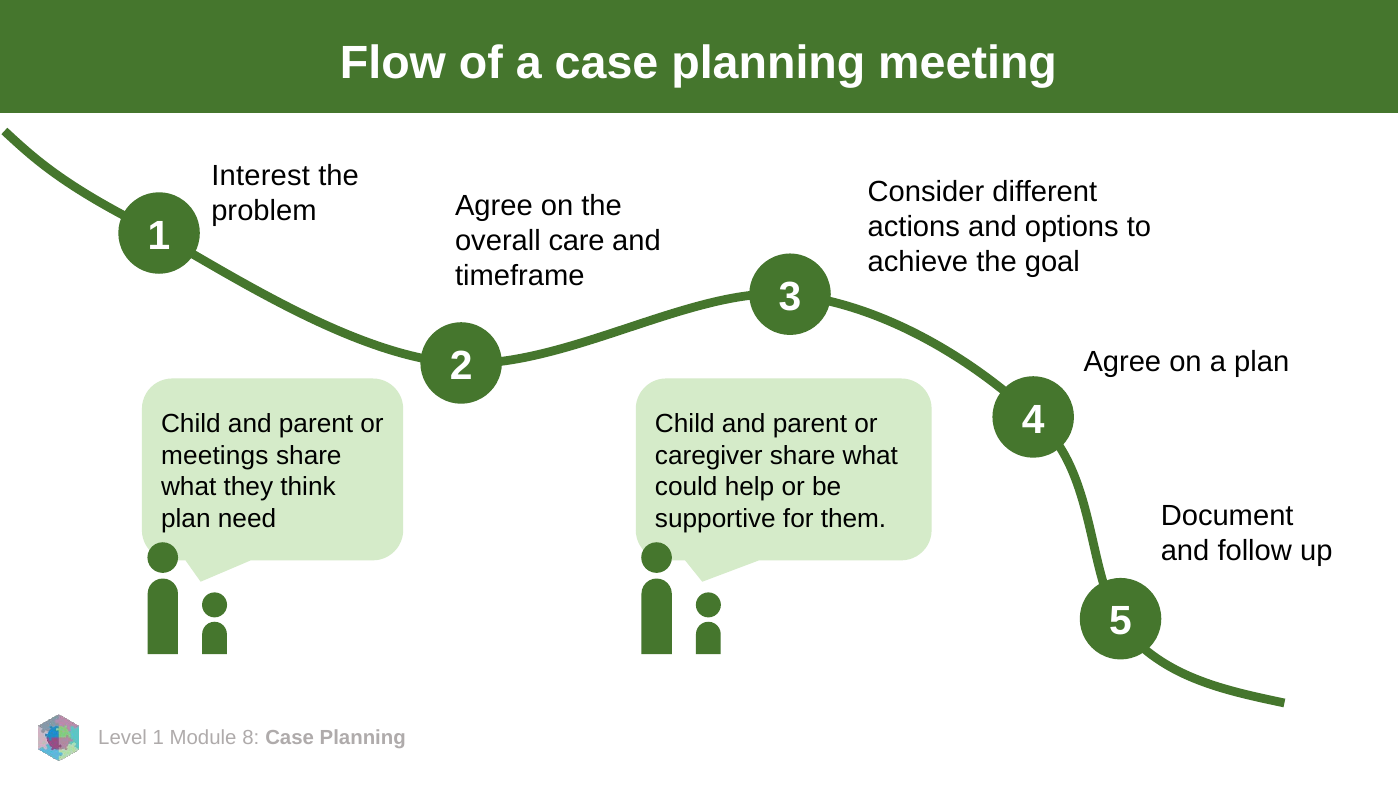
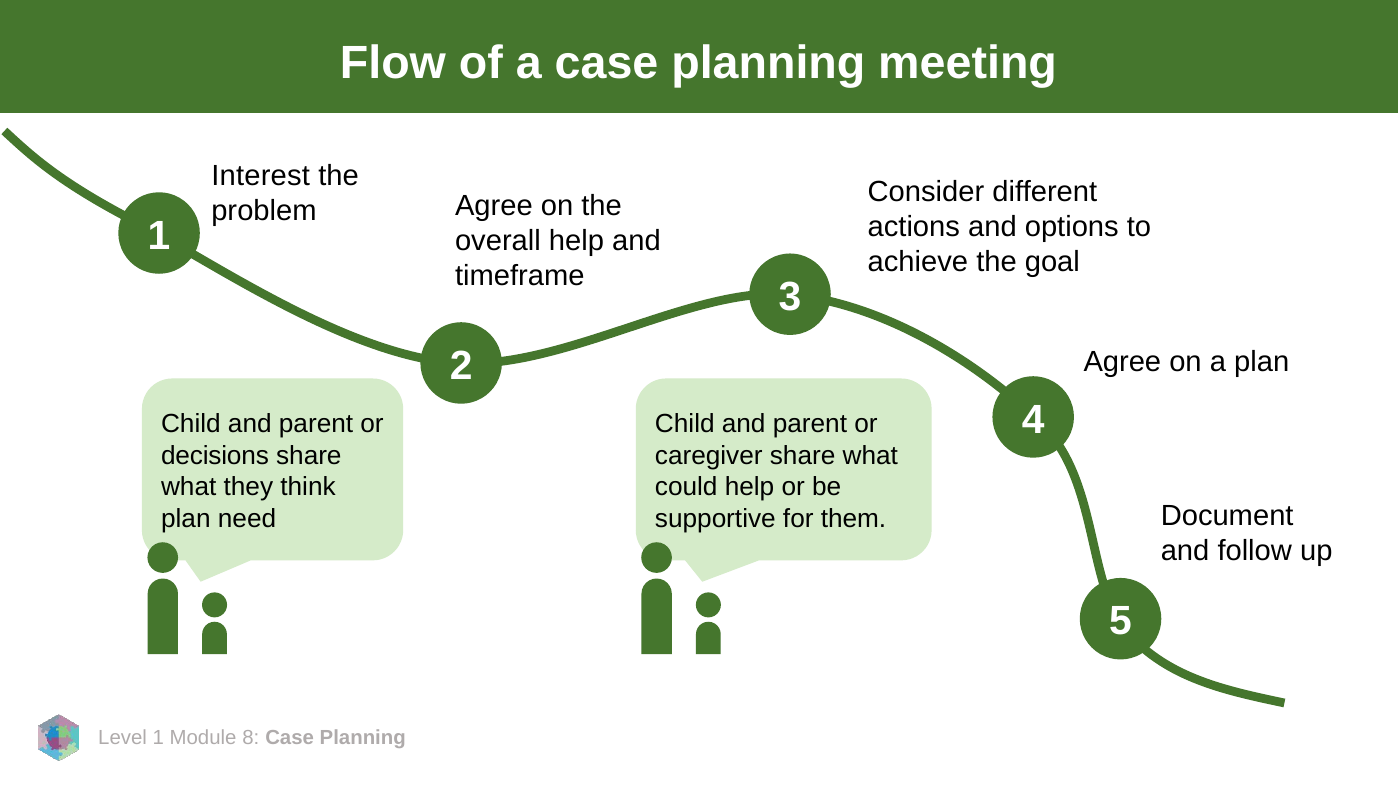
overall care: care -> help
meetings: meetings -> decisions
